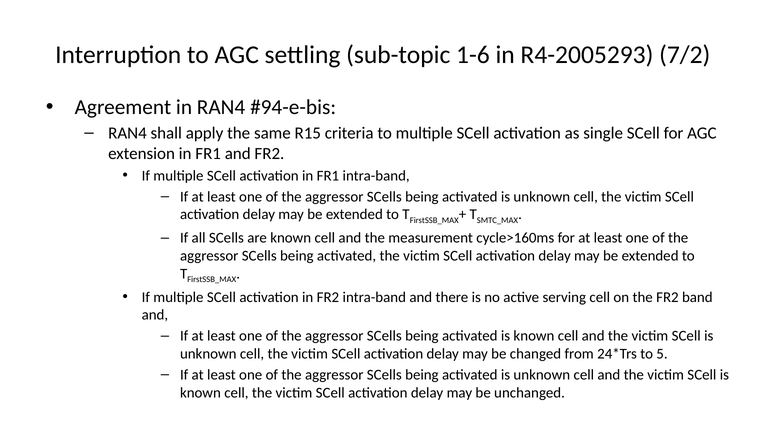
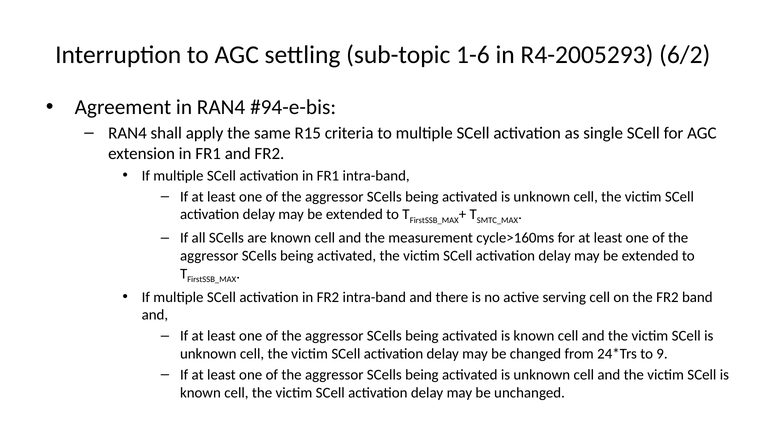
7/2: 7/2 -> 6/2
5: 5 -> 9
